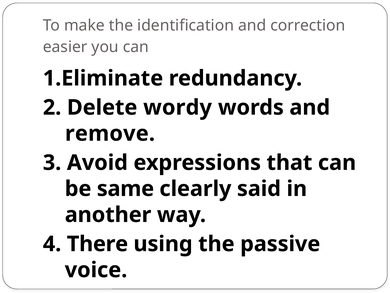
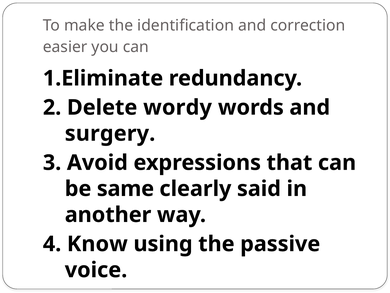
remove: remove -> surgery
There: There -> Know
